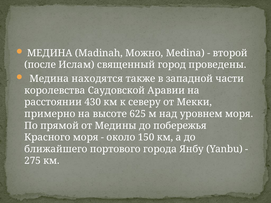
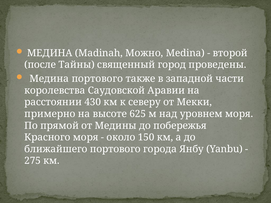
Ислам: Ислам -> Тайны
Медина находятся: находятся -> портового
